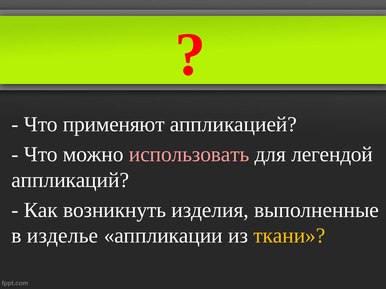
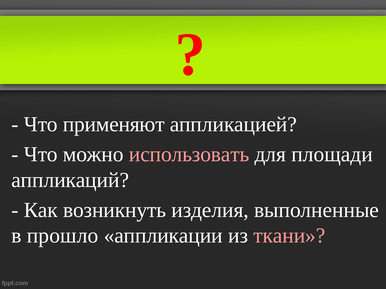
легендой: легендой -> площади
изделье: изделье -> прошло
ткани colour: yellow -> pink
